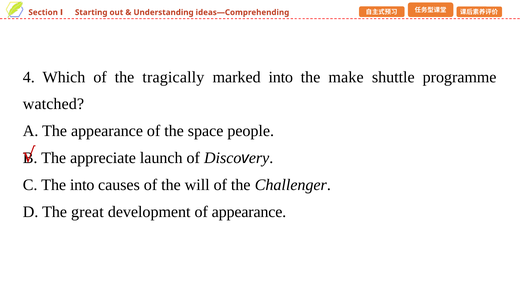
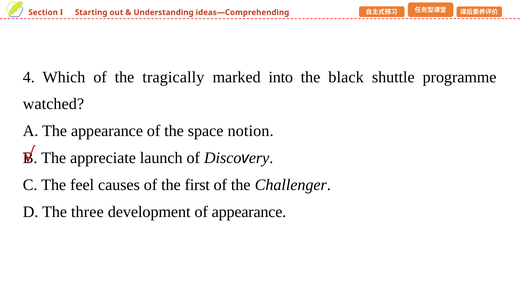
make: make -> black
people: people -> notion
The into: into -> feel
will: will -> first
great: great -> three
